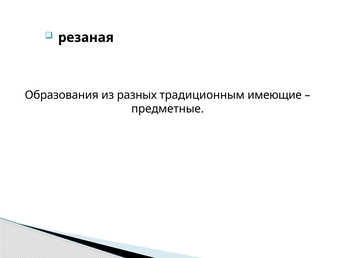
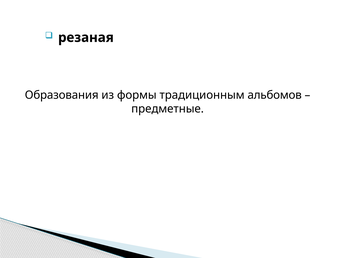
разных: разных -> формы
имеющие: имеющие -> альбомов
